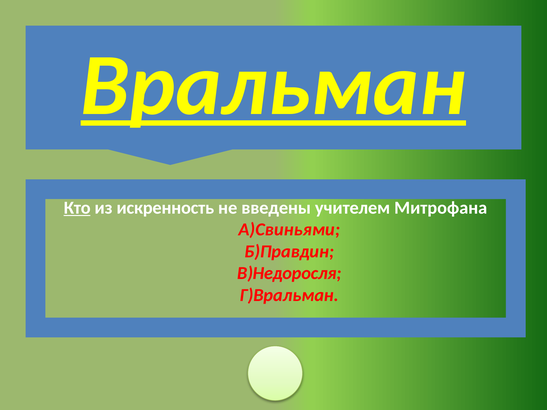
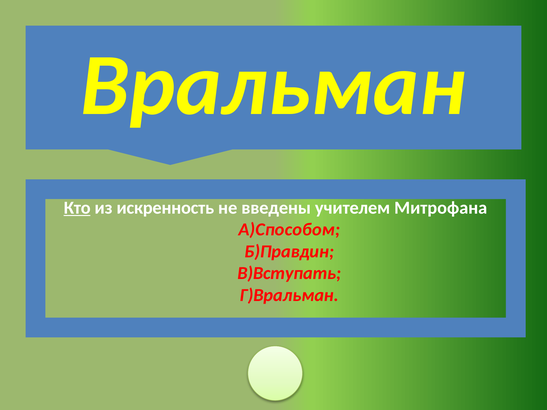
Вральман underline: present -> none
А)Свиньями: А)Свиньями -> А)Способом
В)Недоросля: В)Недоросля -> В)Вступать
